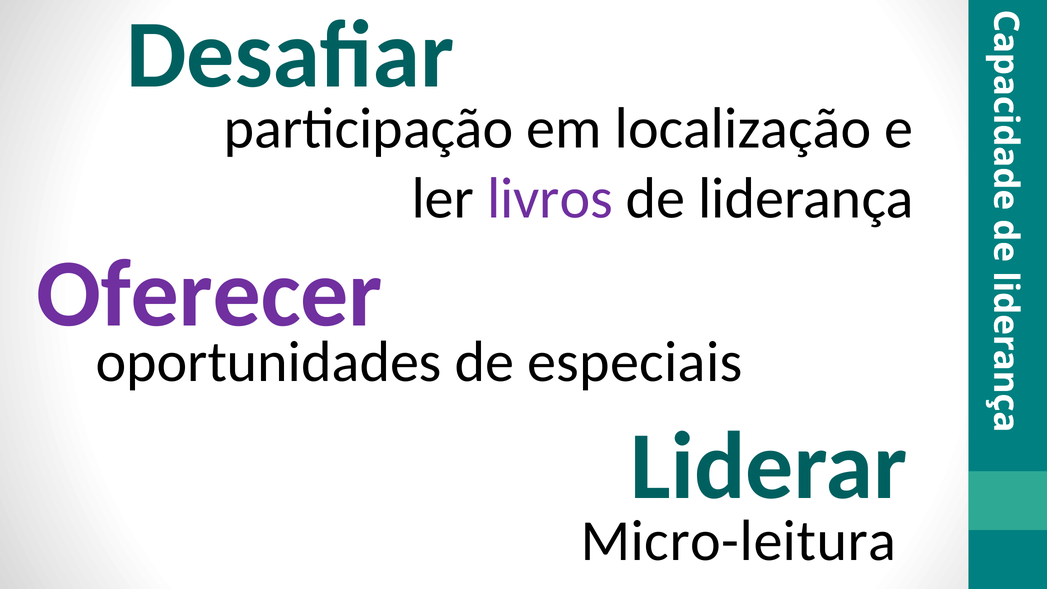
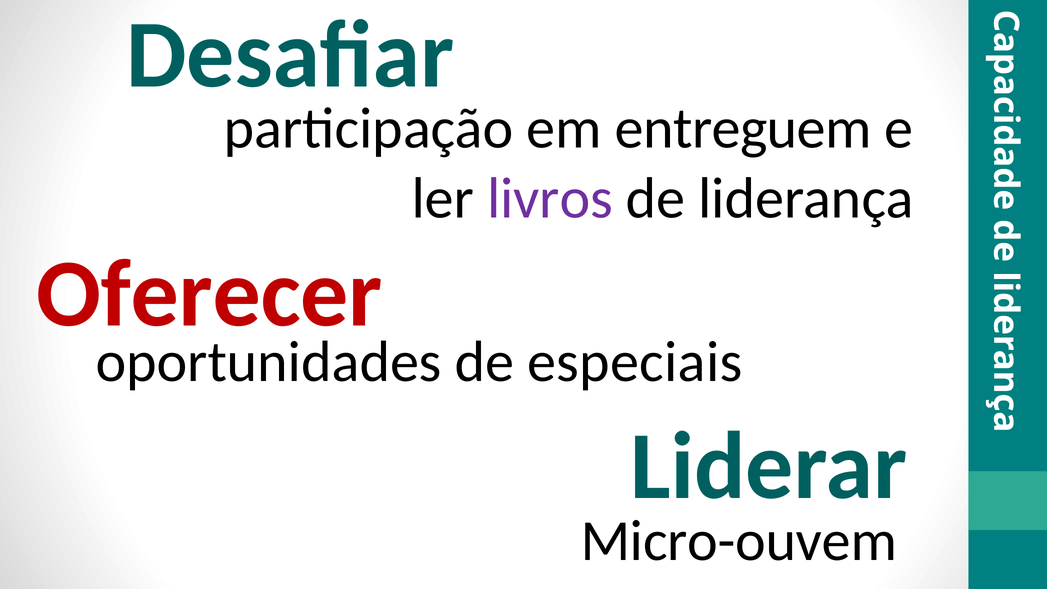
localização: localização -> entreguem
Oferecer colour: purple -> red
Micro-leitura: Micro-leitura -> Micro-ouvem
